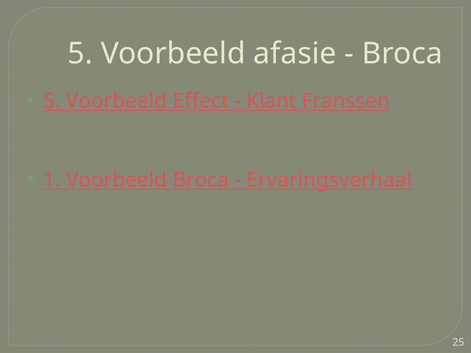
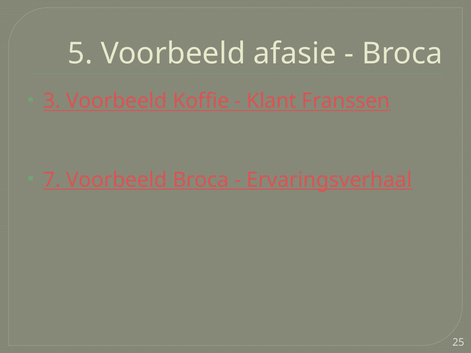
5 at (52, 101): 5 -> 3
Effect: Effect -> Koffie
1: 1 -> 7
